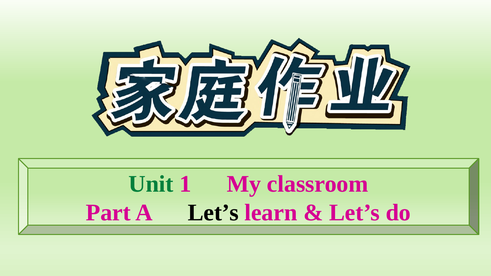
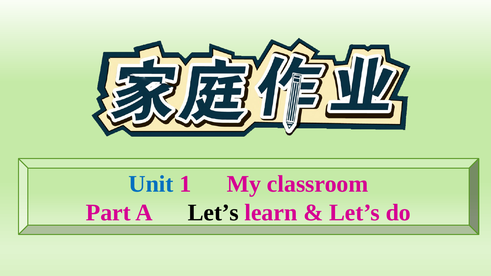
Unit colour: green -> blue
